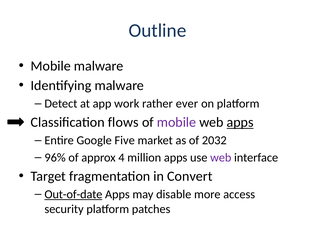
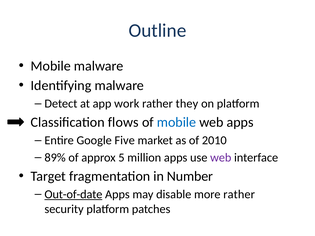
ever: ever -> they
mobile at (176, 122) colour: purple -> blue
apps at (240, 122) underline: present -> none
2032: 2032 -> 2010
96%: 96% -> 89%
4: 4 -> 5
Convert: Convert -> Number
more access: access -> rather
